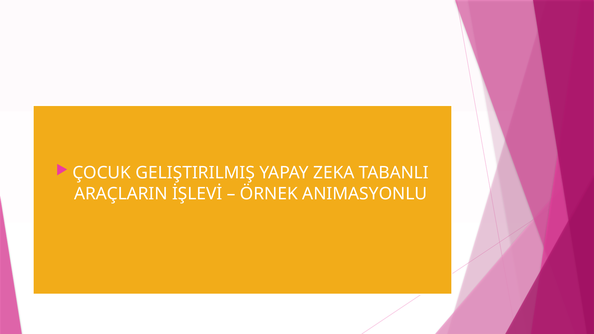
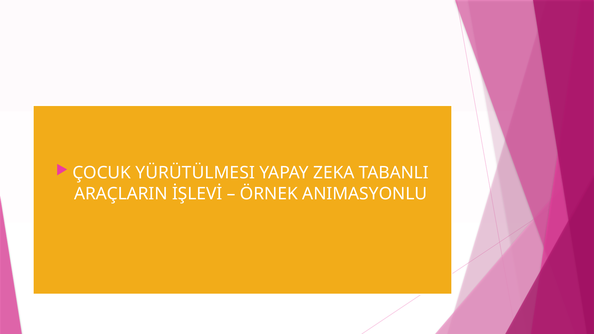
GELIŞTIRILMIŞ: GELIŞTIRILMIŞ -> YÜRÜTÜLMESI
